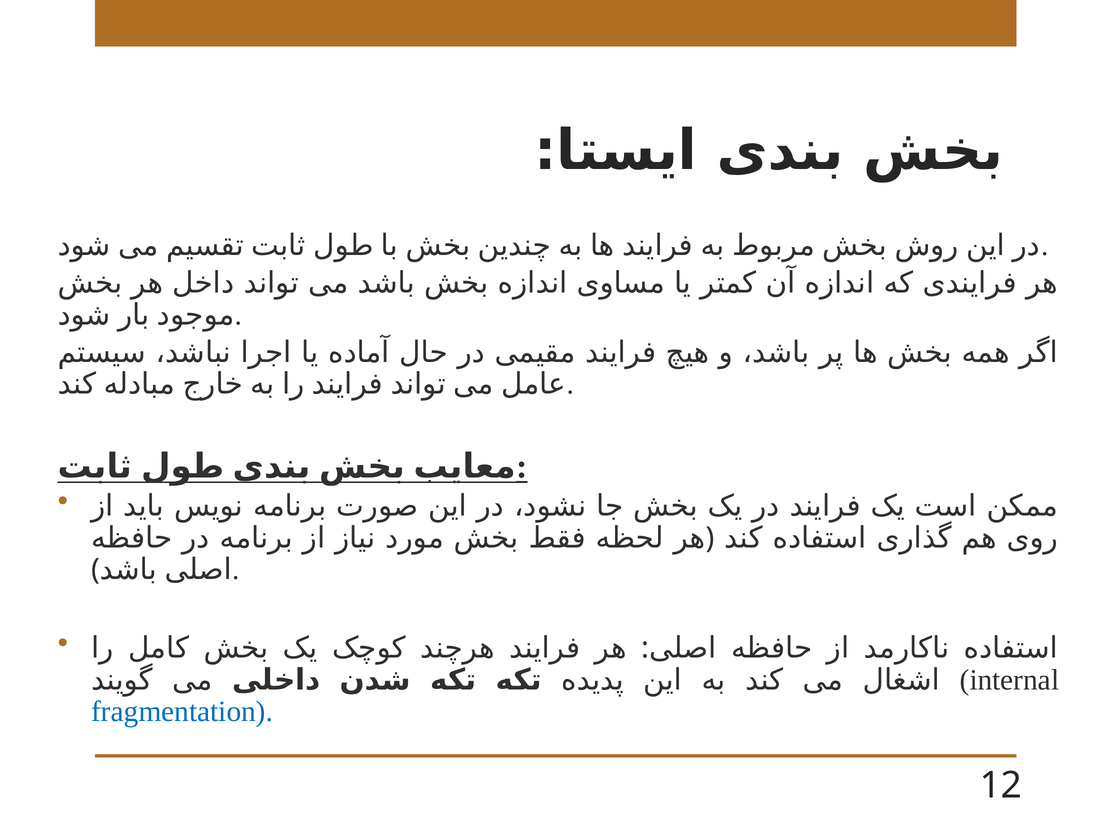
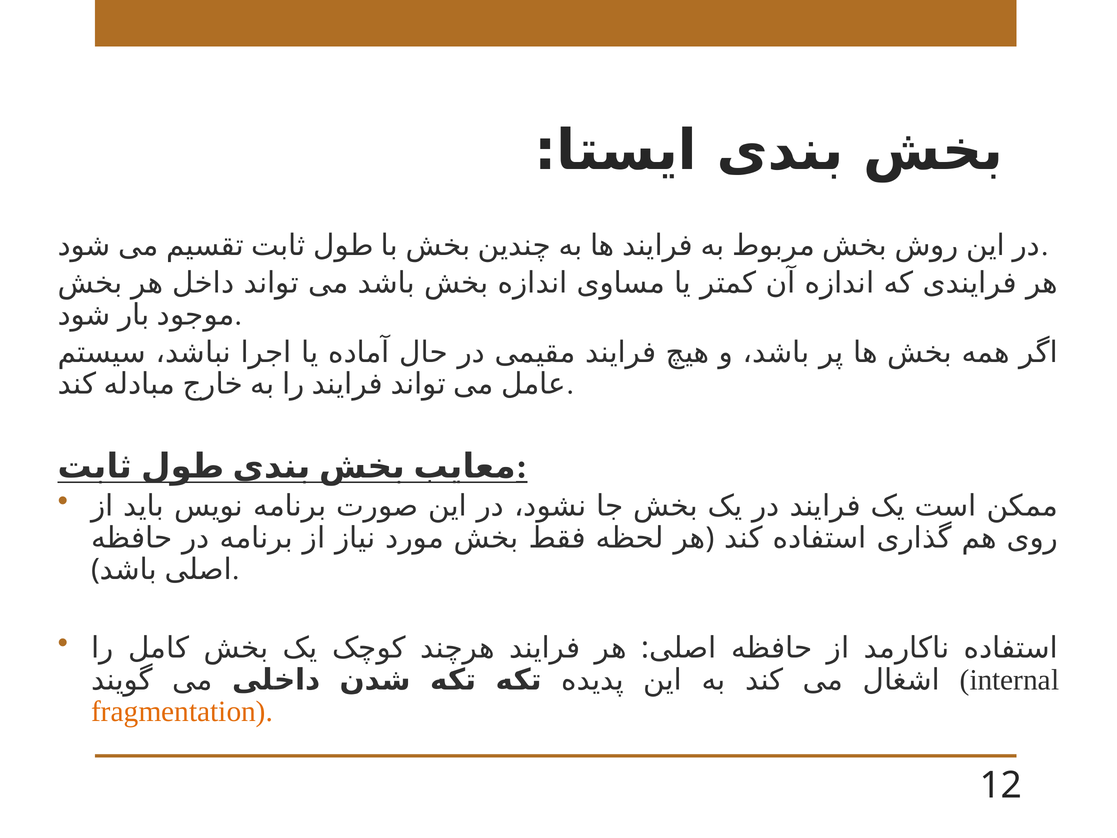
fragmentation colour: blue -> orange
